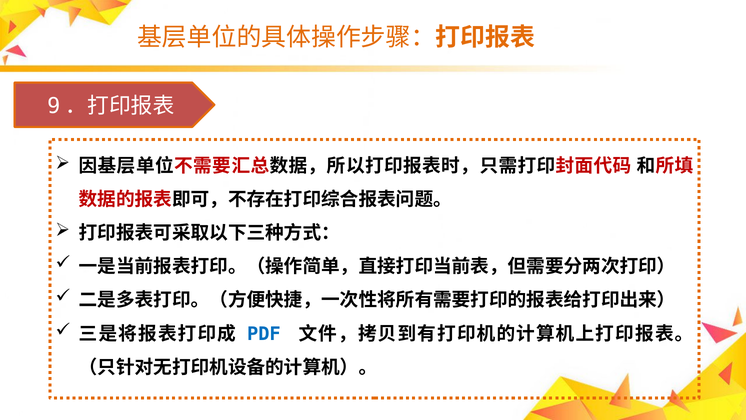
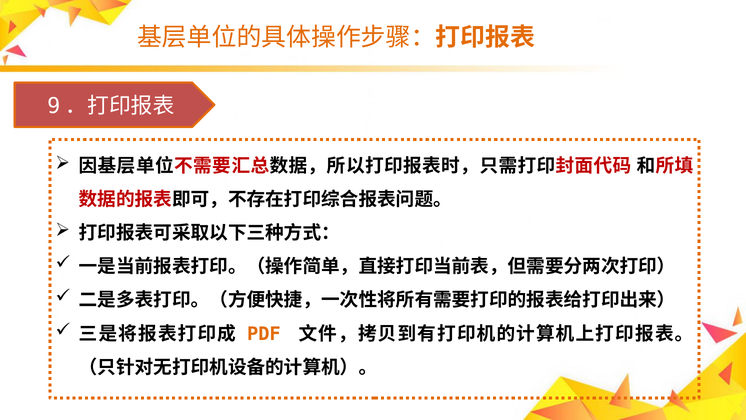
PDF colour: blue -> orange
